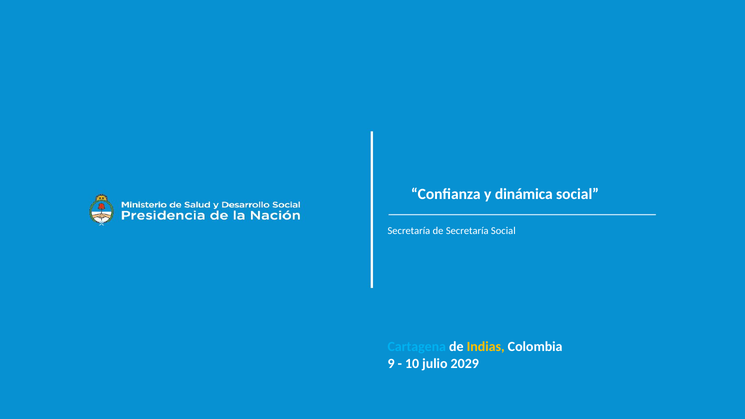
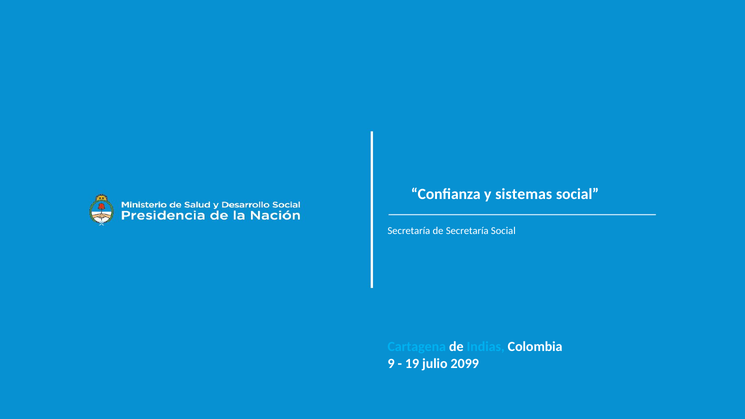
dinámica: dinámica -> sistemas
Indias colour: yellow -> light blue
10: 10 -> 19
2029: 2029 -> 2099
